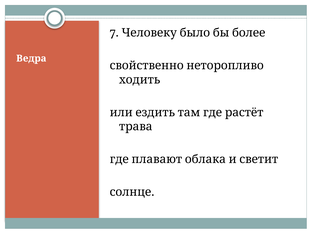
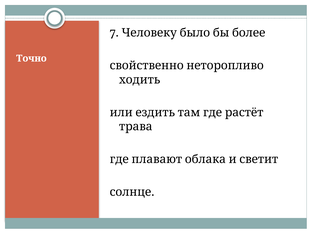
Ведра: Ведра -> Точно
